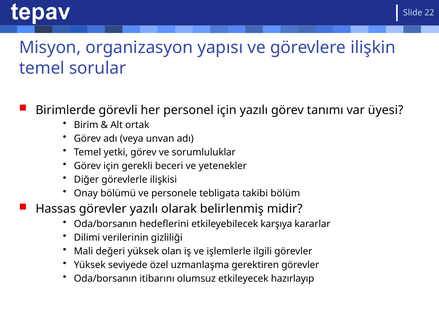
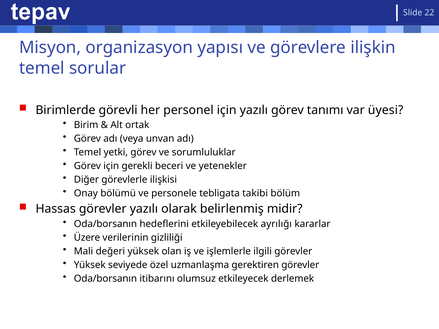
karşıya: karşıya -> ayrılığı
Dilimi: Dilimi -> Üzere
hazırlayıp: hazırlayıp -> derlemek
